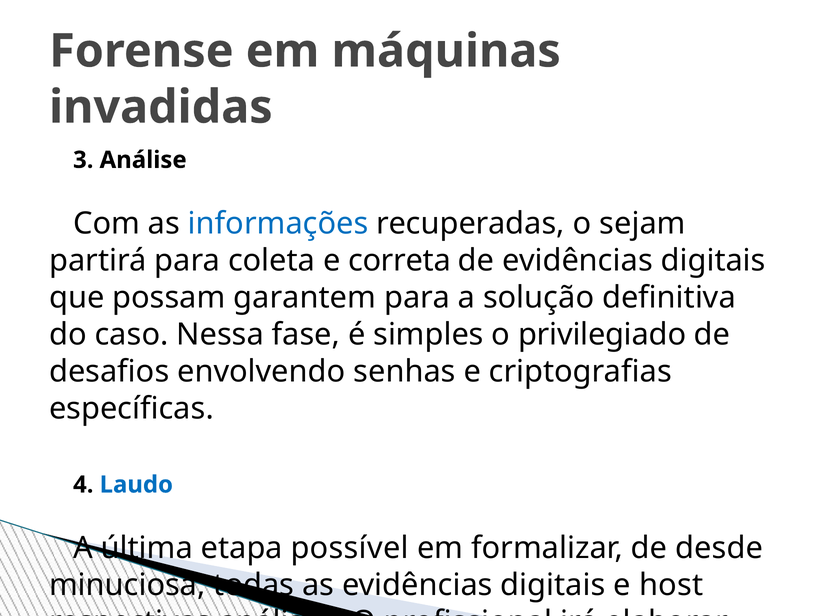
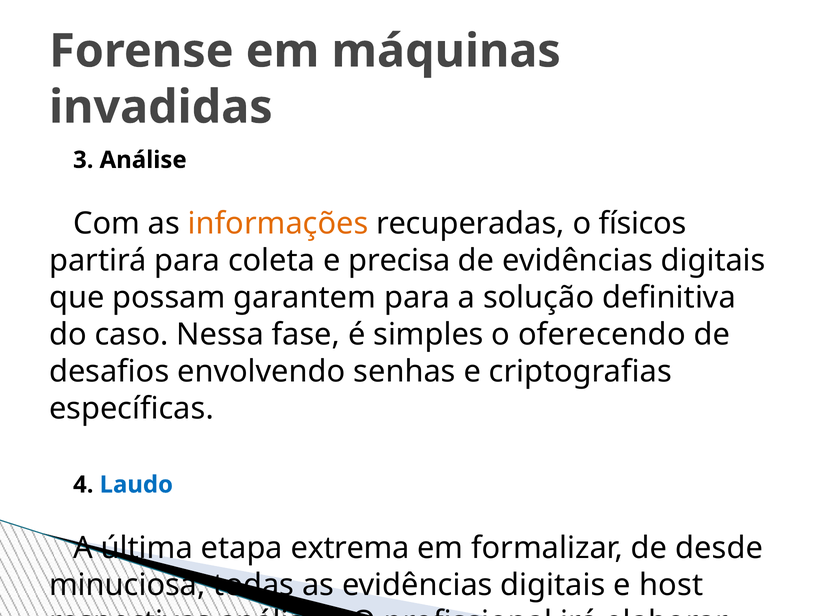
informações at (278, 223) colour: blue -> orange
sejam: sejam -> físicos
correta: correta -> precisa
privilegiado: privilegiado -> oferecendo
possível: possível -> extrema
